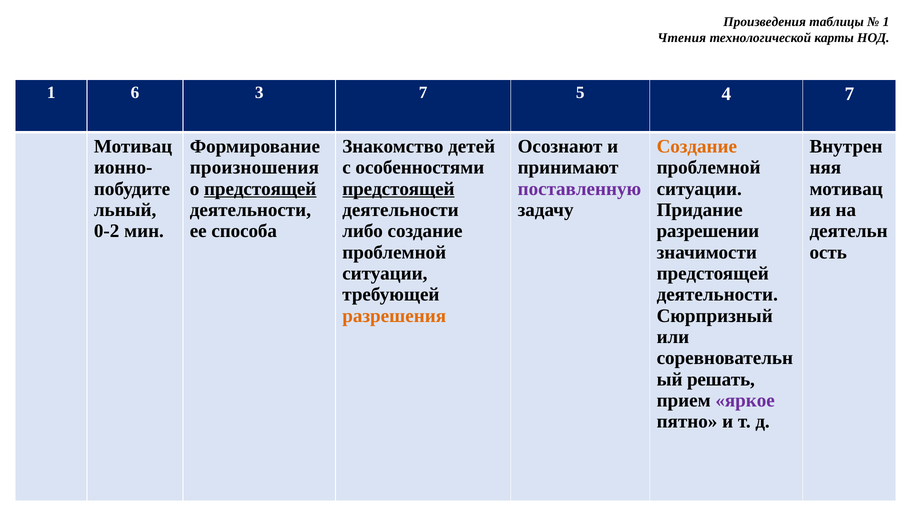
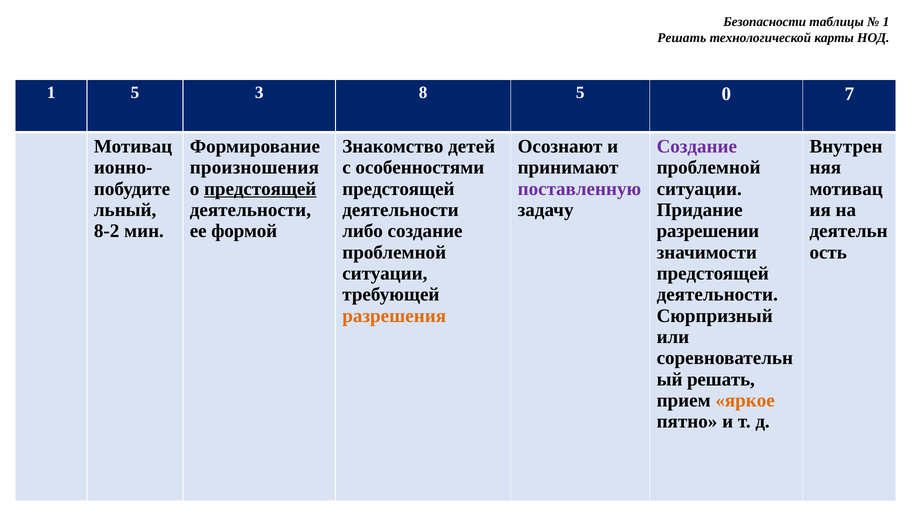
Произведения: Произведения -> Безопасности
Чтения at (682, 38): Чтения -> Решать
1 6: 6 -> 5
3 7: 7 -> 8
4: 4 -> 0
Создание at (697, 146) colour: orange -> purple
предстоящей at (398, 189) underline: present -> none
0-2: 0-2 -> 8-2
способа: способа -> формой
яркое colour: purple -> orange
